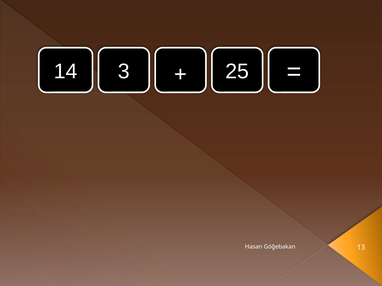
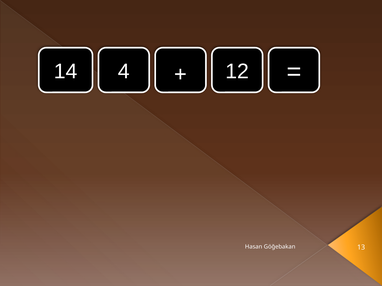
3: 3 -> 4
25: 25 -> 12
